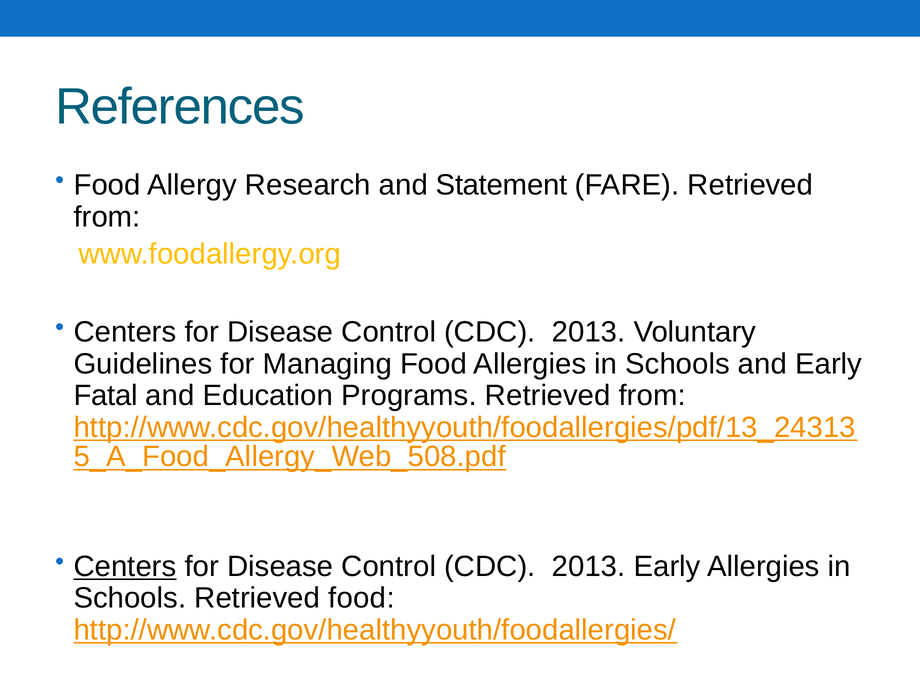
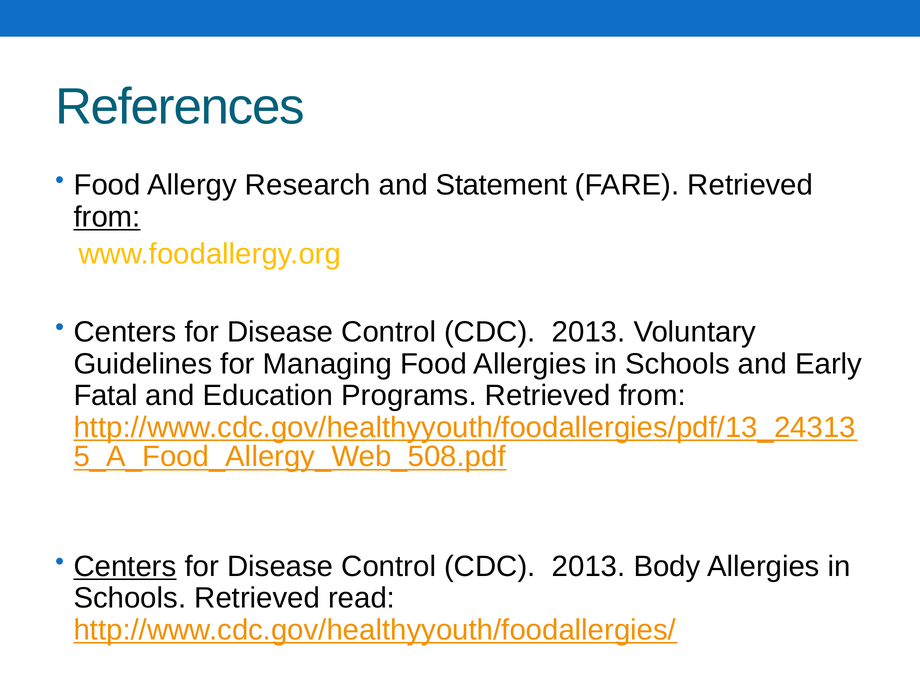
from at (107, 217) underline: none -> present
2013 Early: Early -> Body
Retrieved food: food -> read
